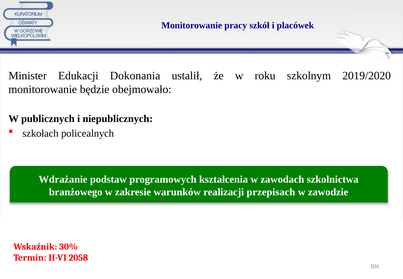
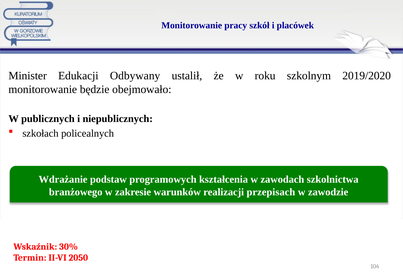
Dokonania: Dokonania -> Odbywany
2058: 2058 -> 2050
